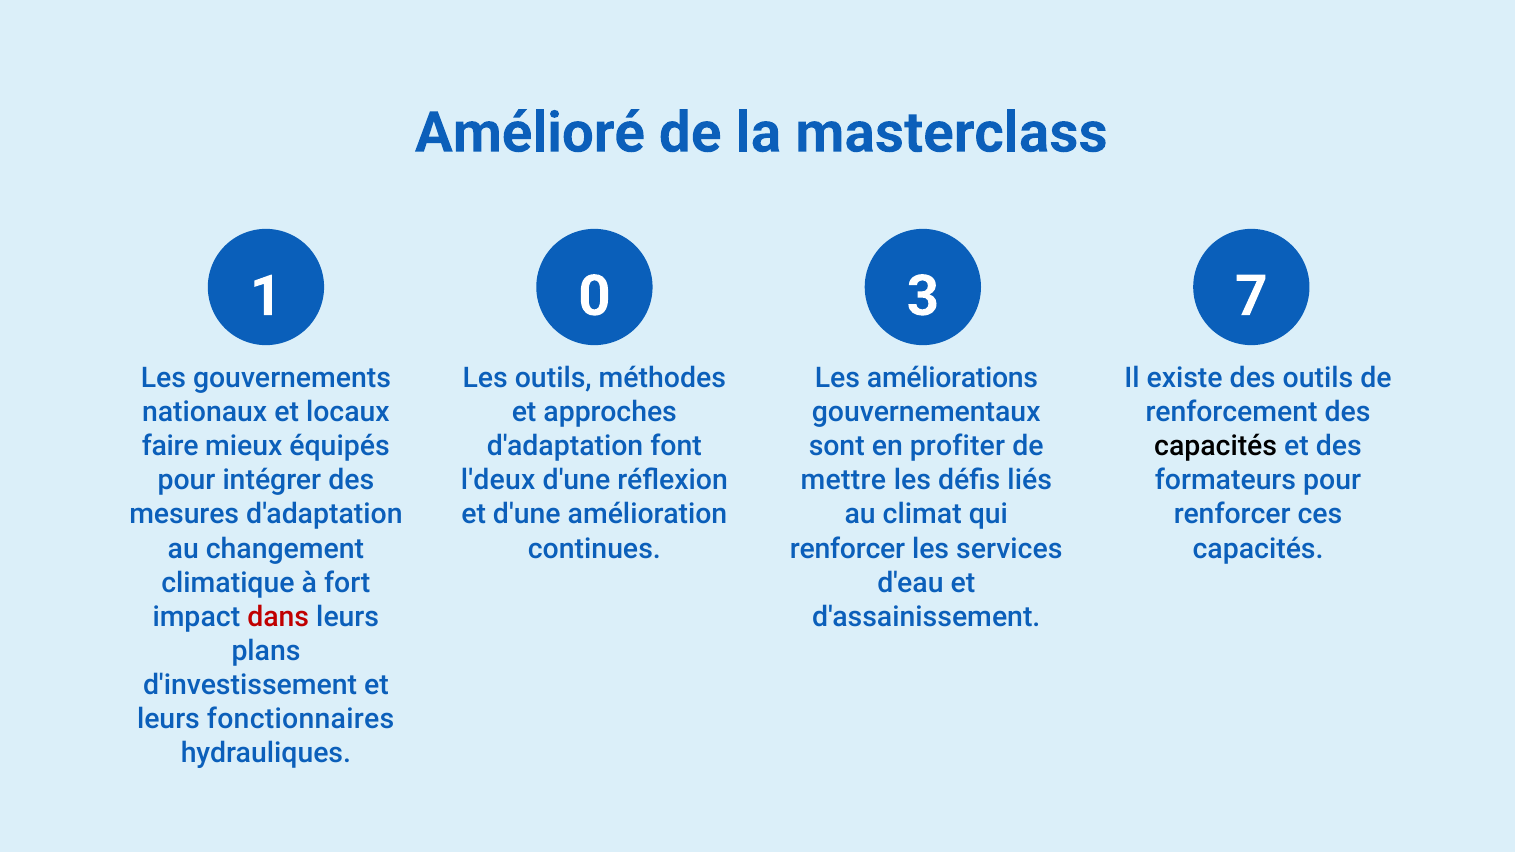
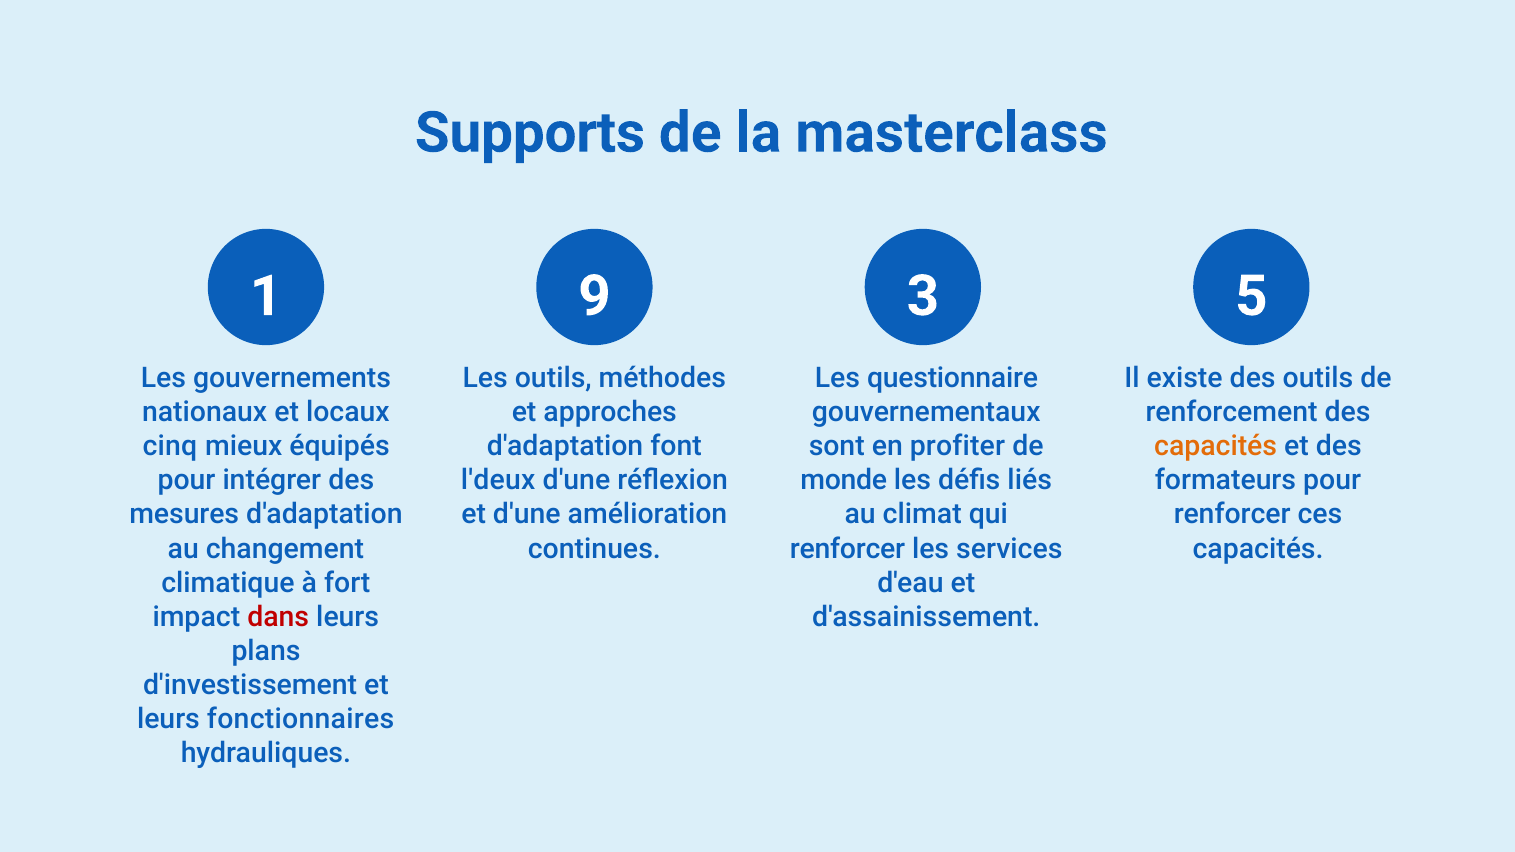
Amélioré: Amélioré -> Supports
0: 0 -> 9
7: 7 -> 5
améliorations: améliorations -> questionnaire
faire: faire -> cinq
capacités at (1216, 447) colour: black -> orange
mettre: mettre -> monde
